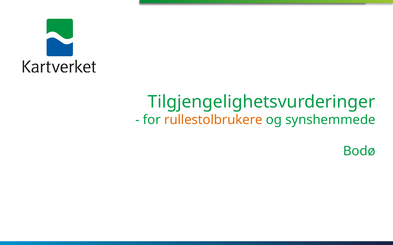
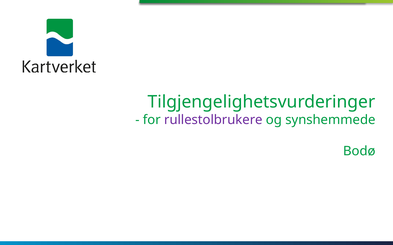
rullestolbrukere colour: orange -> purple
